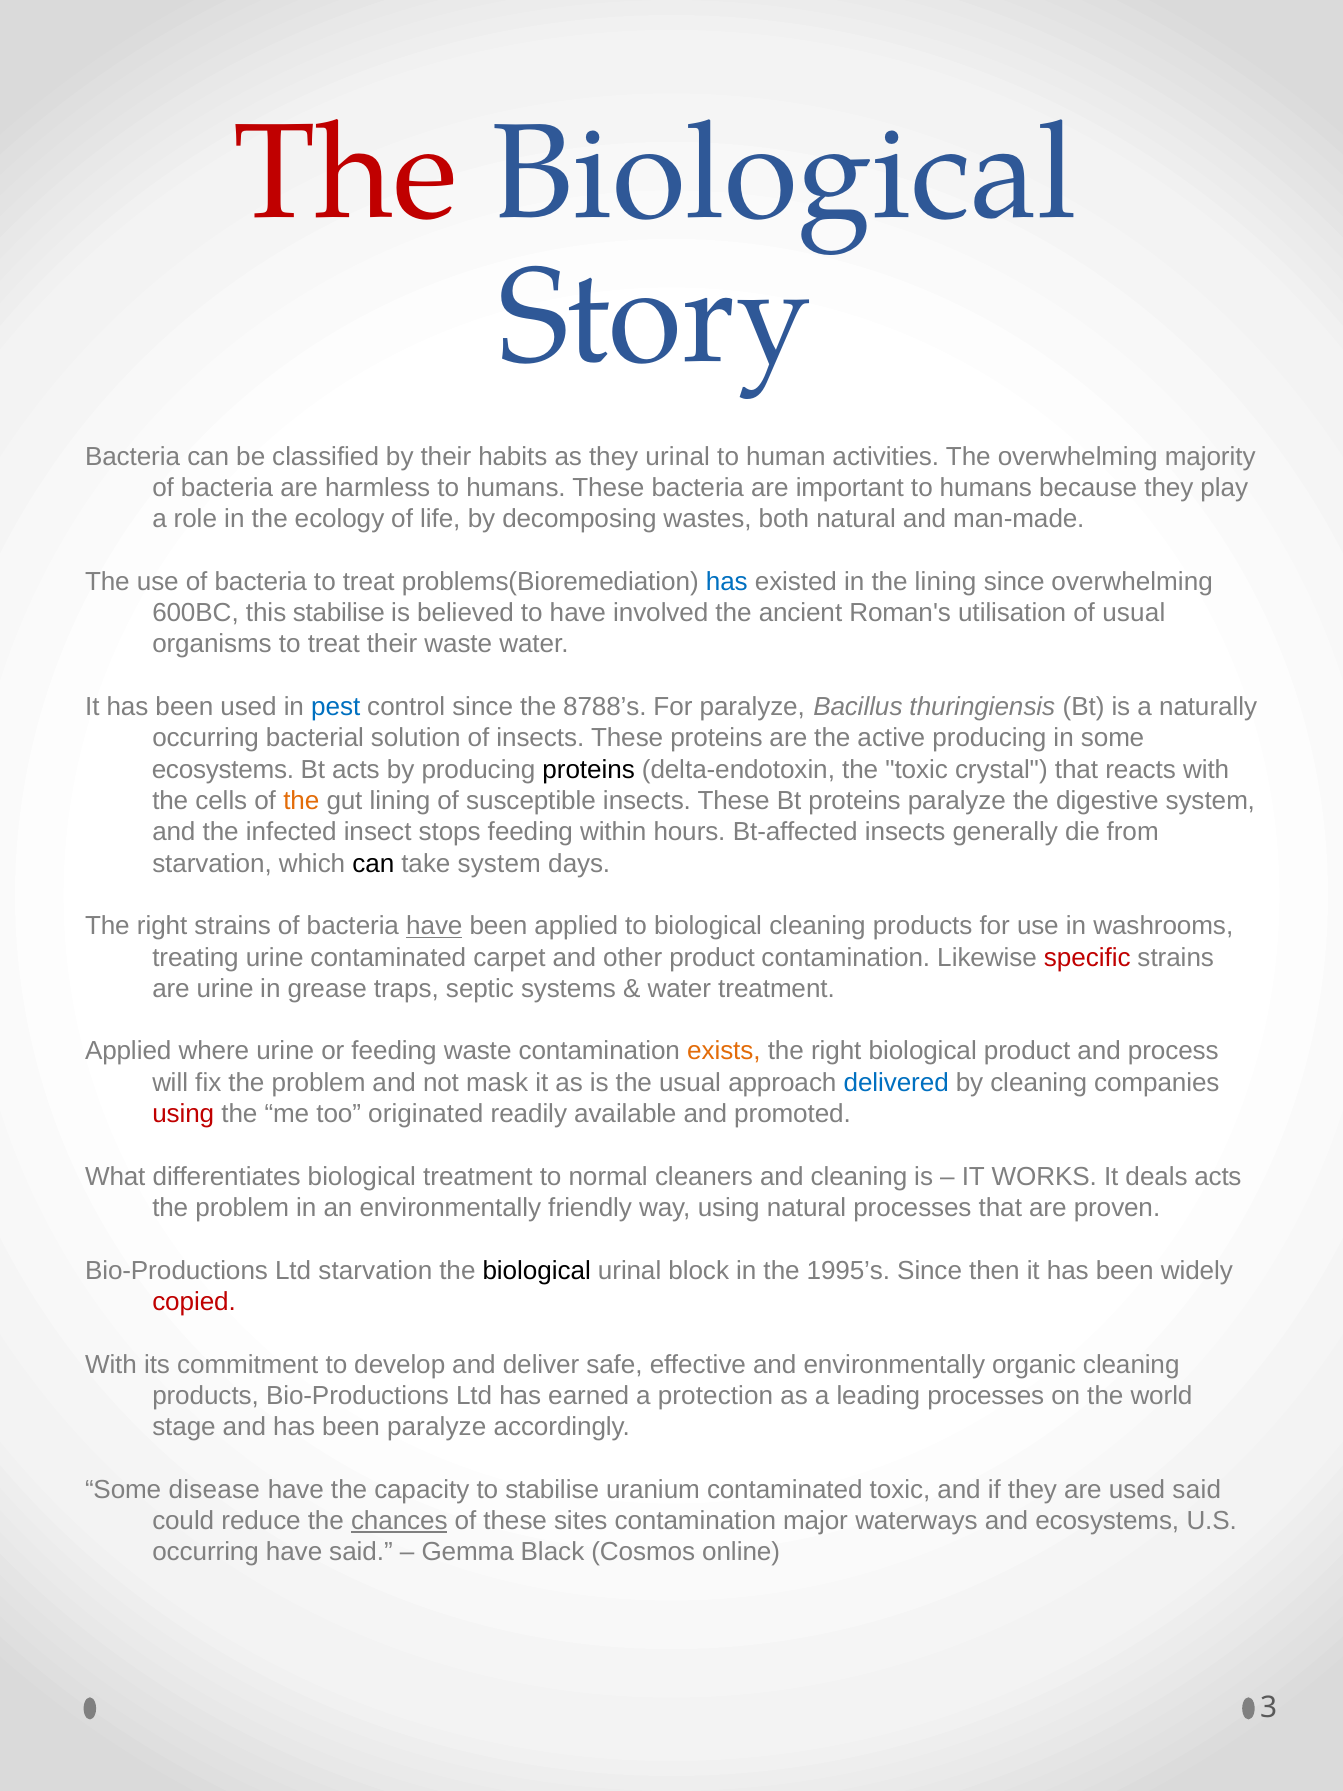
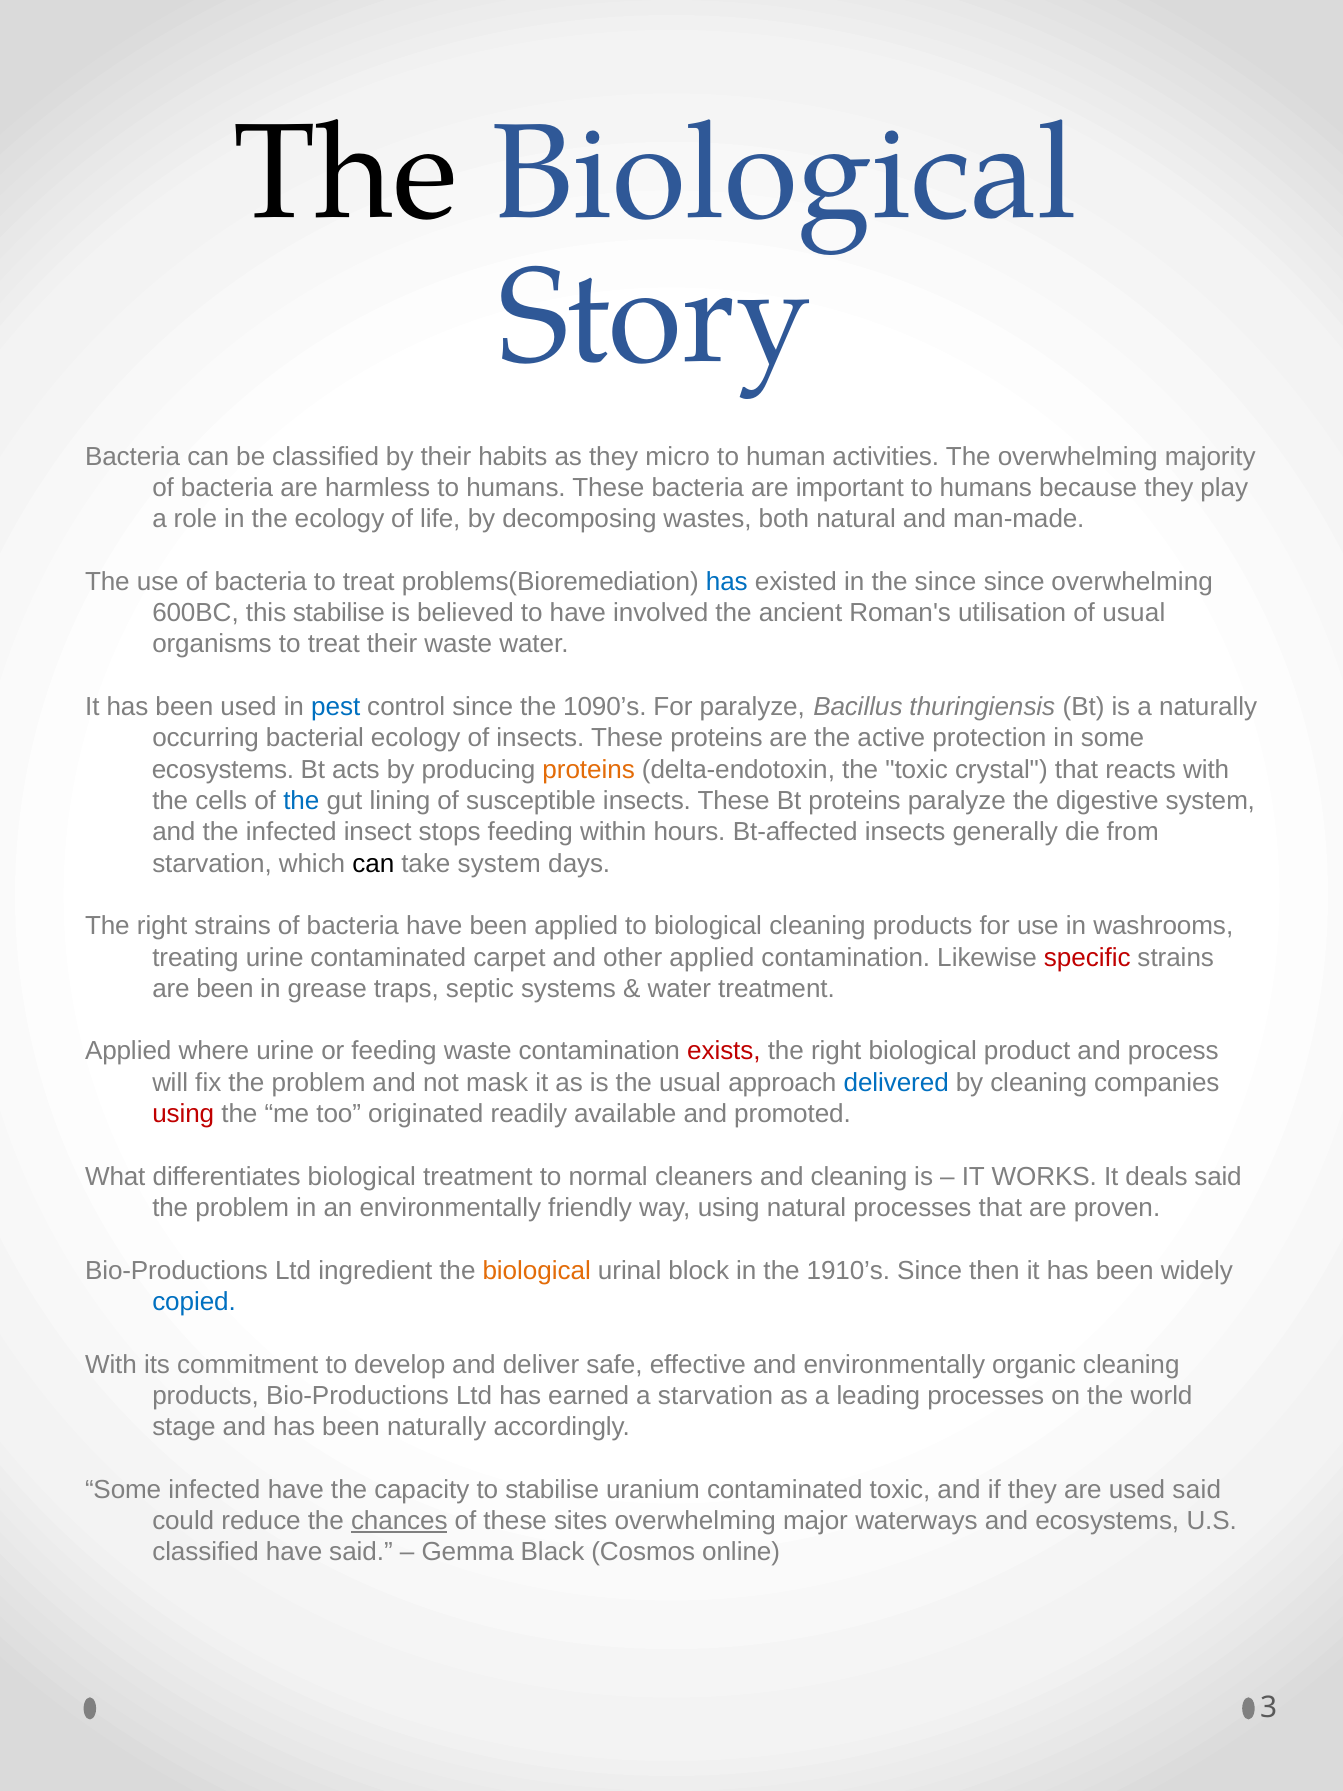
The at (346, 173) colour: red -> black
they urinal: urinal -> micro
the lining: lining -> since
8788’s: 8788’s -> 1090’s
bacterial solution: solution -> ecology
active producing: producing -> protection
proteins at (589, 769) colour: black -> orange
the at (301, 801) colour: orange -> blue
have at (434, 926) underline: present -> none
other product: product -> applied
are urine: urine -> been
exists colour: orange -> red
deals acts: acts -> said
Ltd starvation: starvation -> ingredient
biological at (537, 1270) colour: black -> orange
1995’s: 1995’s -> 1910’s
copied colour: red -> blue
a protection: protection -> starvation
been paralyze: paralyze -> naturally
Some disease: disease -> infected
sites contamination: contamination -> overwhelming
occurring at (206, 1552): occurring -> classified
